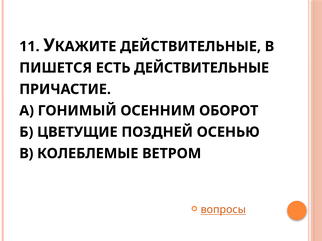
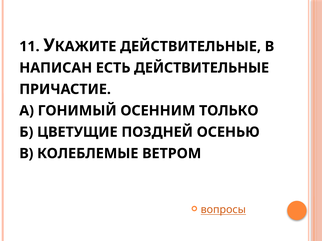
ПИШЕТСЯ: ПИШЕТСЯ -> НАПИСАН
ОБОРОТ: ОБОРОТ -> ТОЛЬКО
